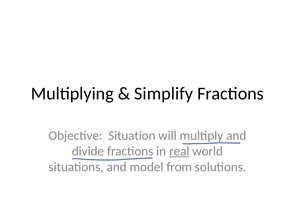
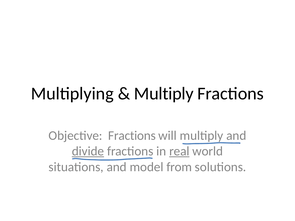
Simplify at (164, 94): Simplify -> Multiply
Objective Situation: Situation -> Fractions
divide underline: none -> present
